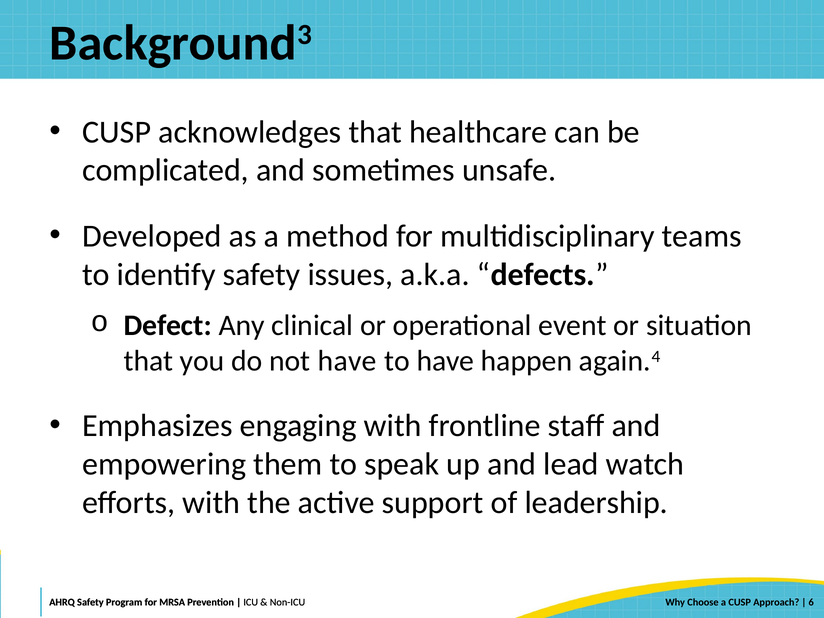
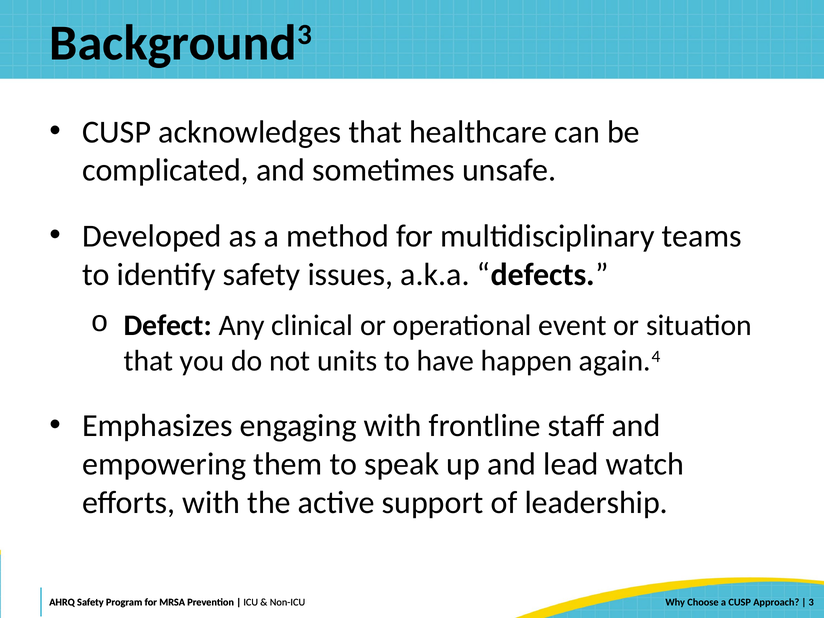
not have: have -> units
6: 6 -> 3
